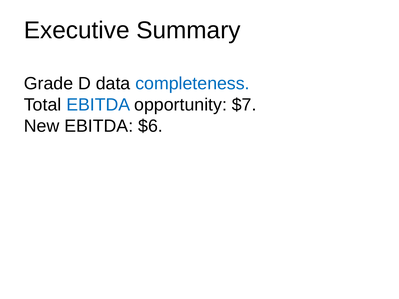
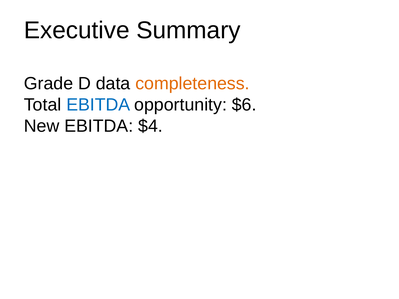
completeness colour: blue -> orange
$7: $7 -> $6
$6: $6 -> $4
